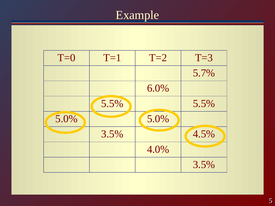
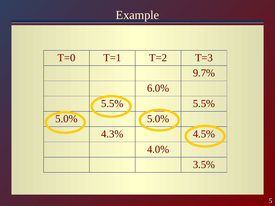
5.7%: 5.7% -> 9.7%
3.5% at (112, 134): 3.5% -> 4.3%
